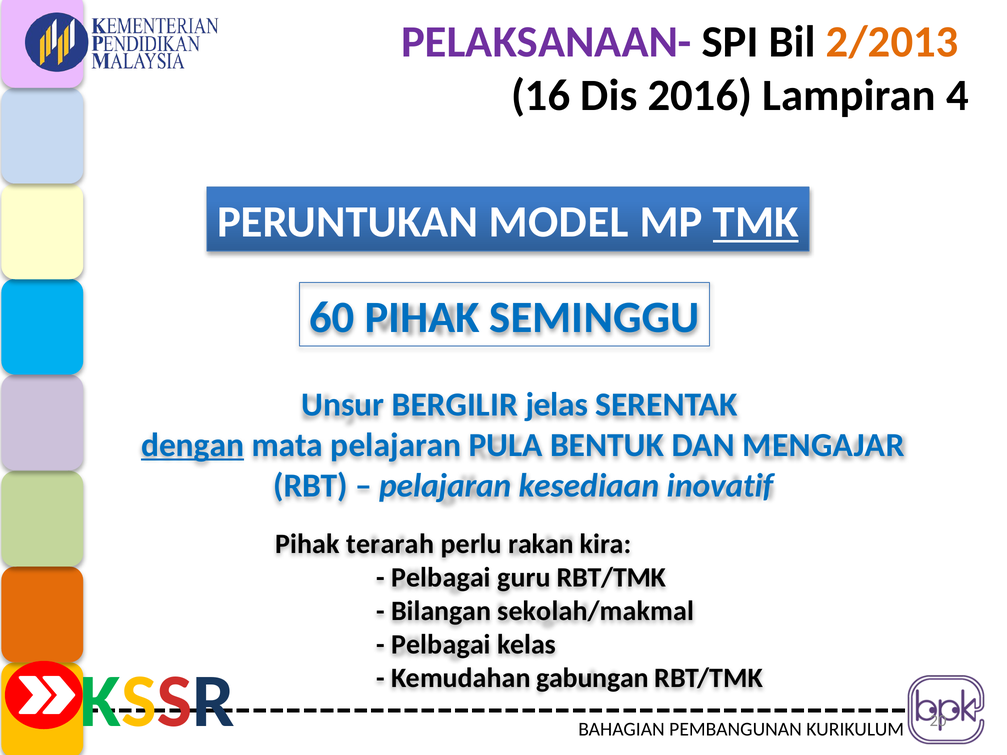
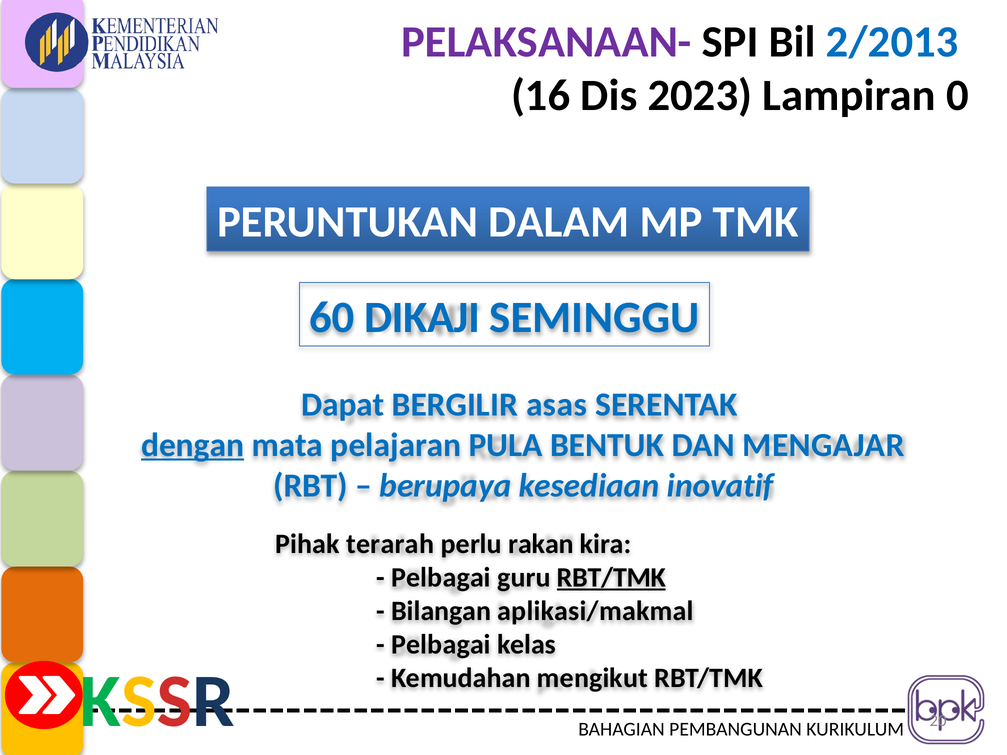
2/2013 colour: orange -> blue
2016: 2016 -> 2023
4: 4 -> 0
MODEL: MODEL -> DALAM
TMK underline: present -> none
60 PIHAK: PIHAK -> DIKAJI
Unsur: Unsur -> Dapat
jelas: jelas -> asas
pelajaran at (445, 486): pelajaran -> berupaya
RBT/TMK at (612, 578) underline: none -> present
sekolah/makmal: sekolah/makmal -> aplikasi/makmal
gabungan: gabungan -> mengikut
